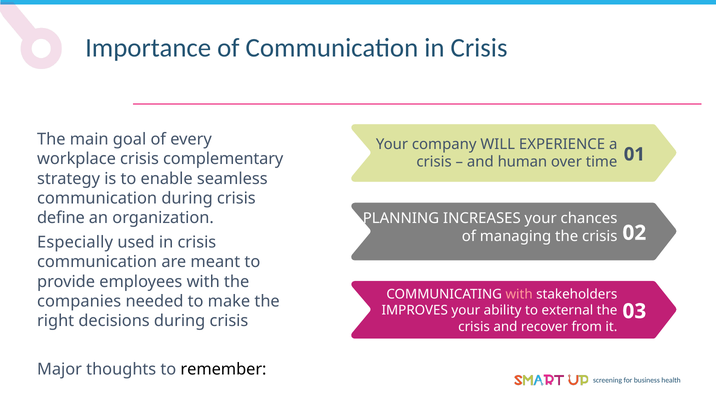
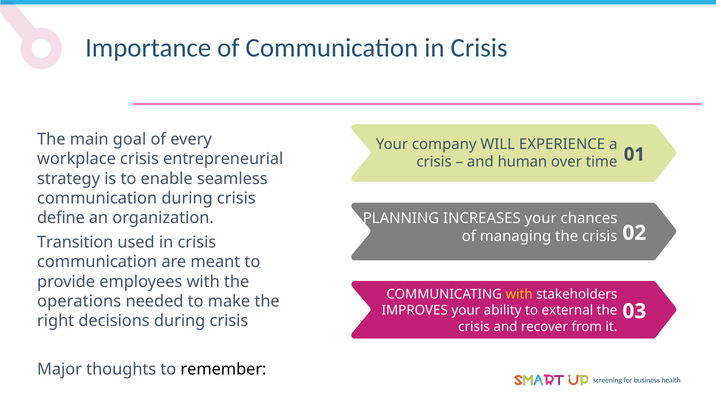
complementary: complementary -> entrepreneurial
Especially: Especially -> Transition
with at (519, 294) colour: pink -> yellow
companies: companies -> operations
